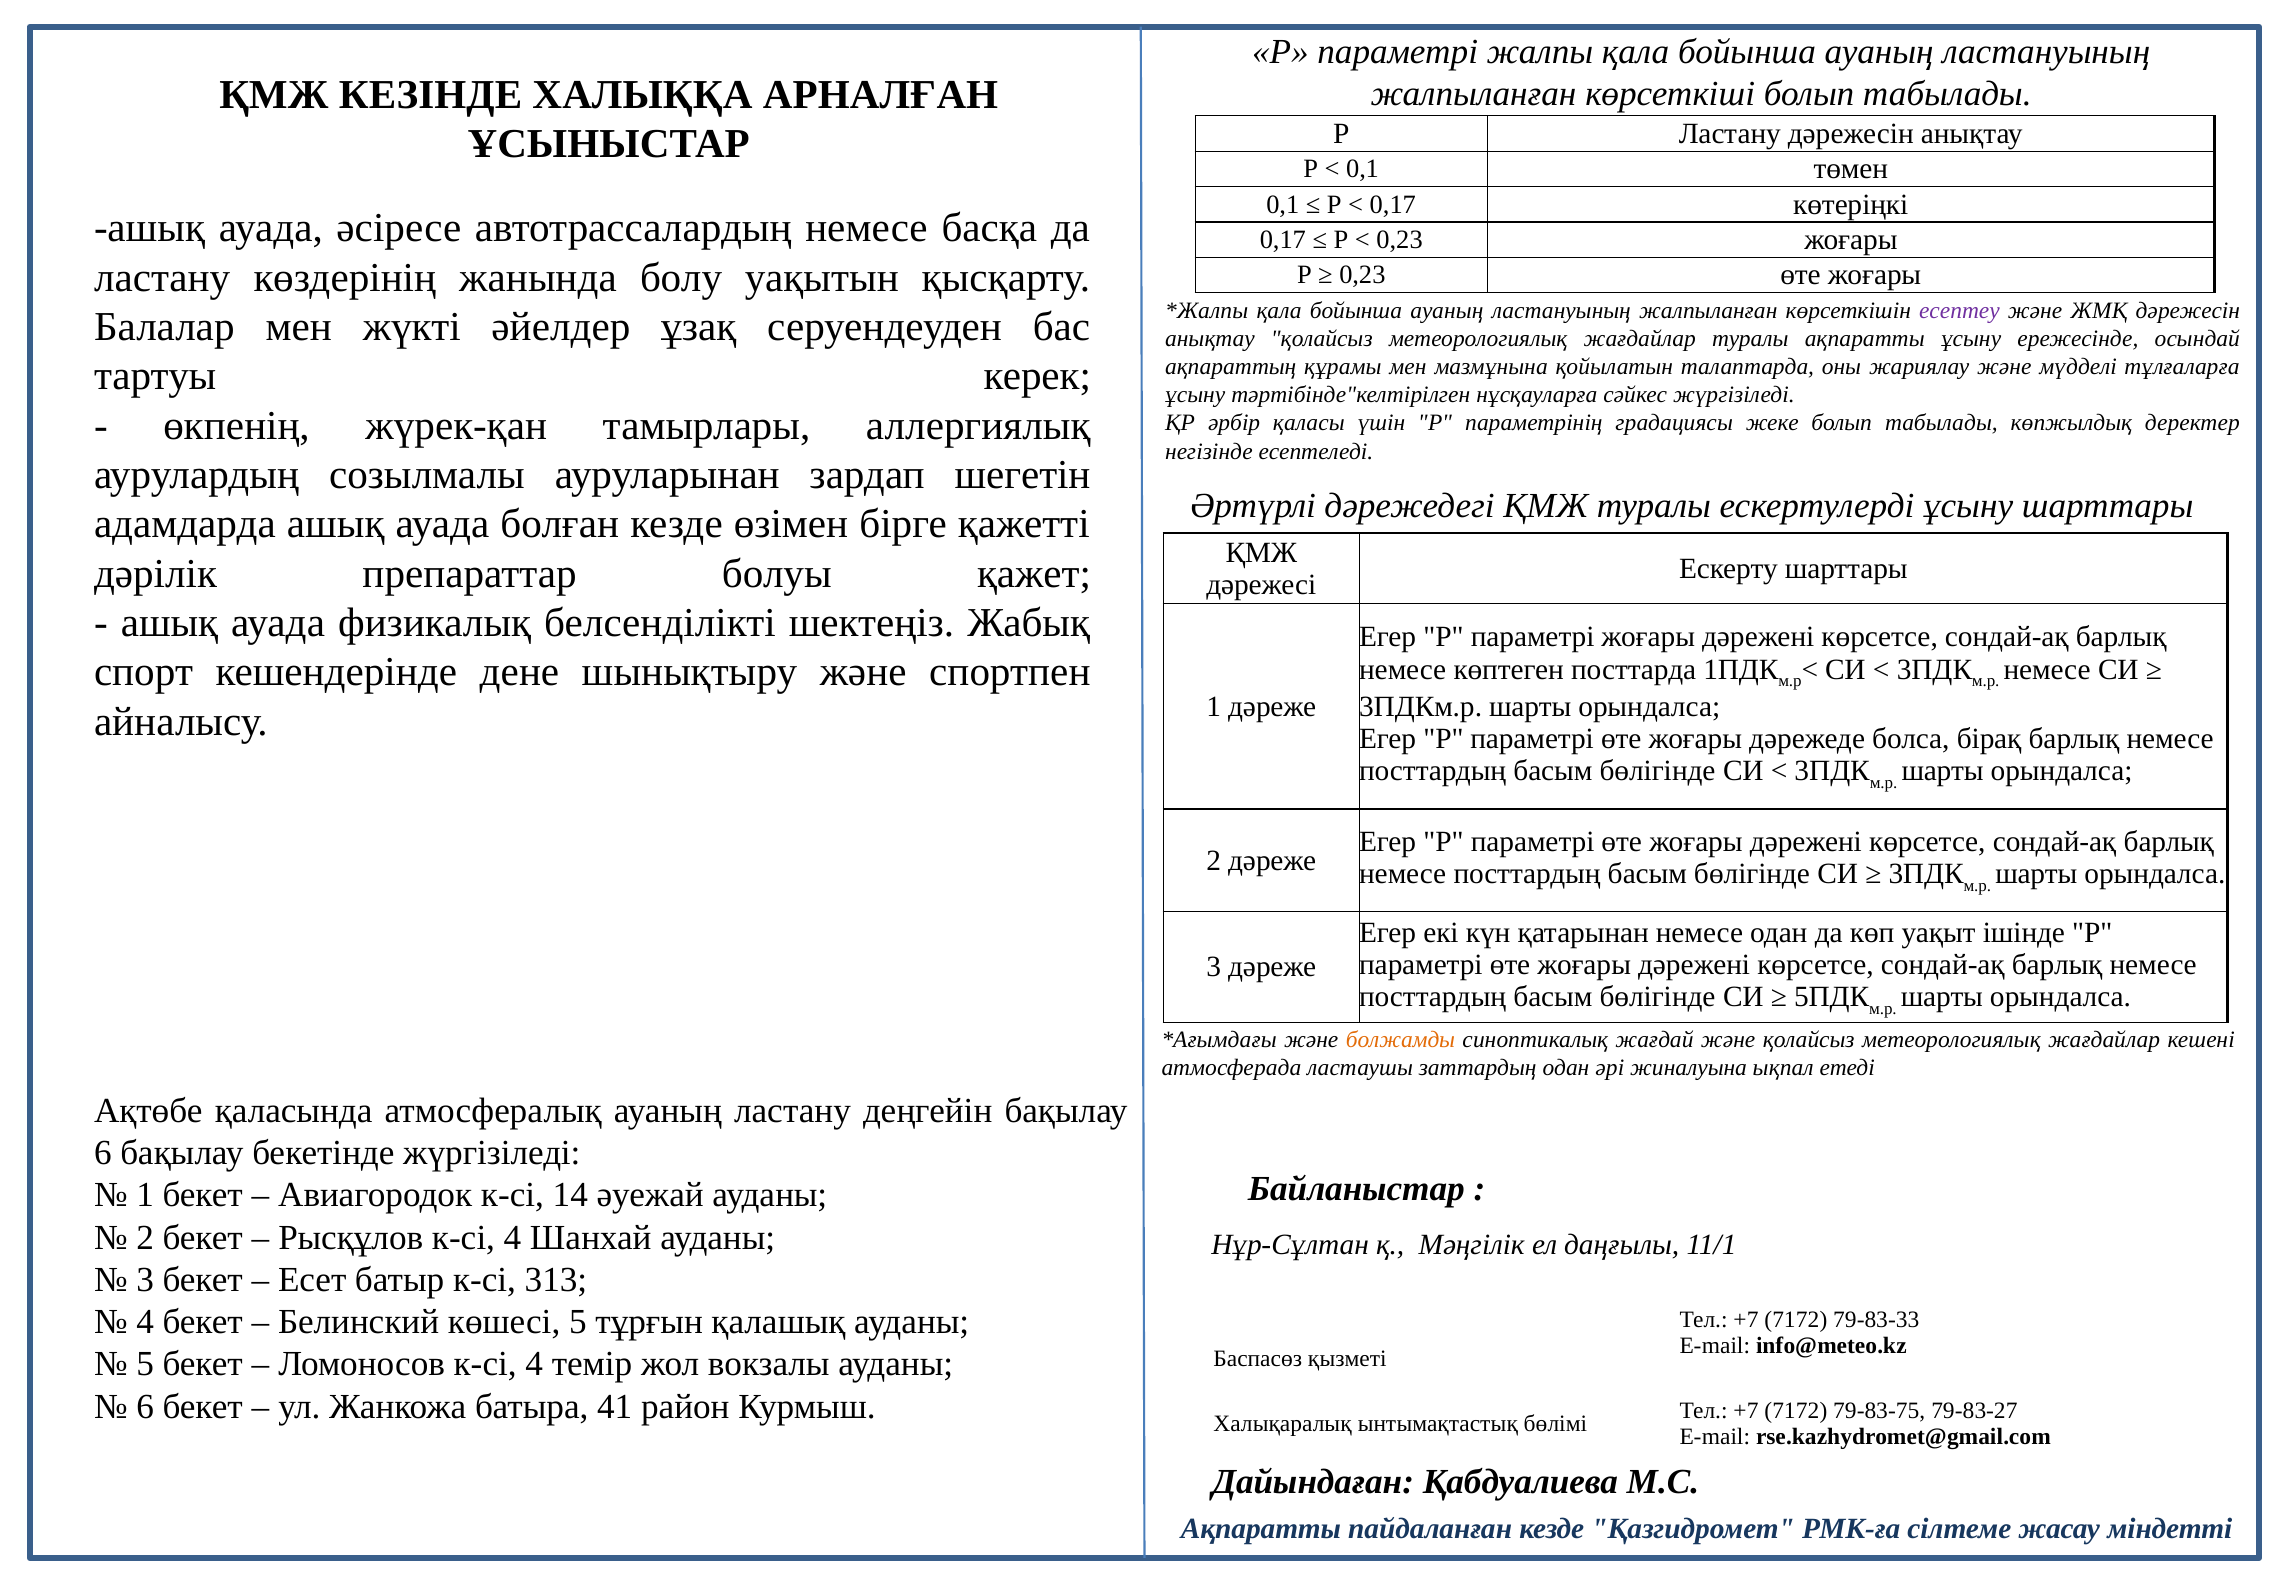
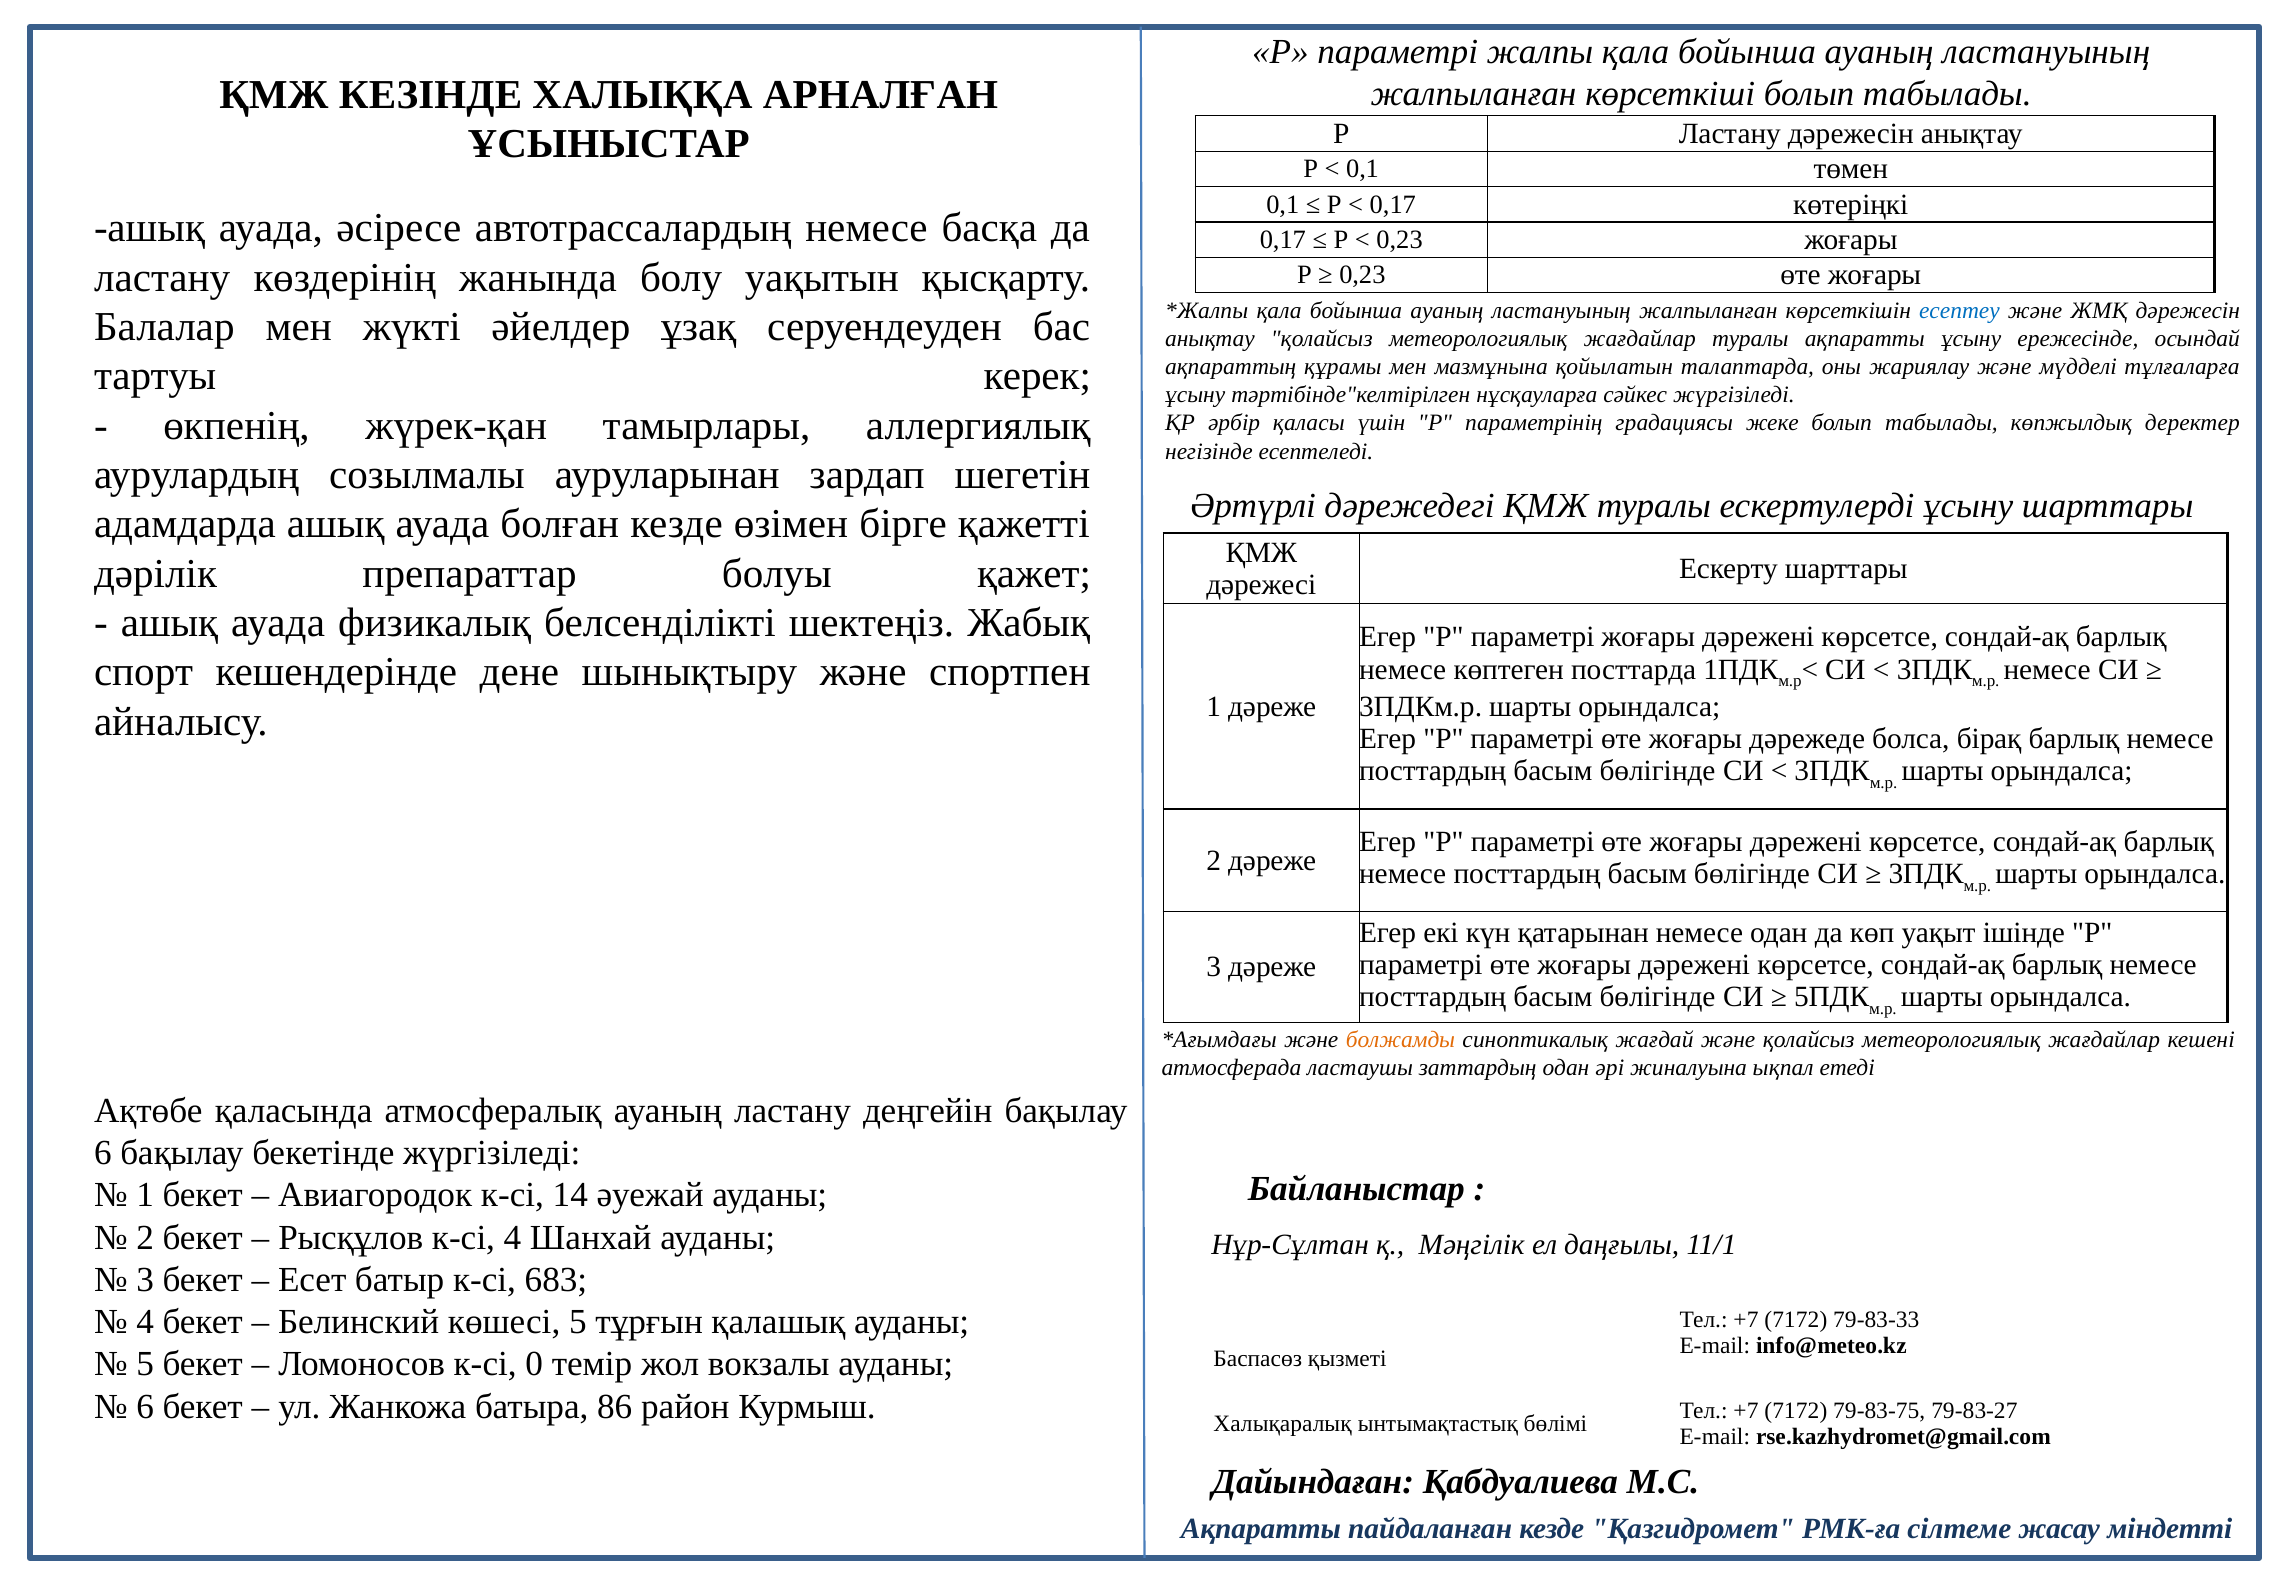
есептеу colour: purple -> blue
313: 313 -> 683
Ломоносов к-сі 4: 4 -> 0
41: 41 -> 86
